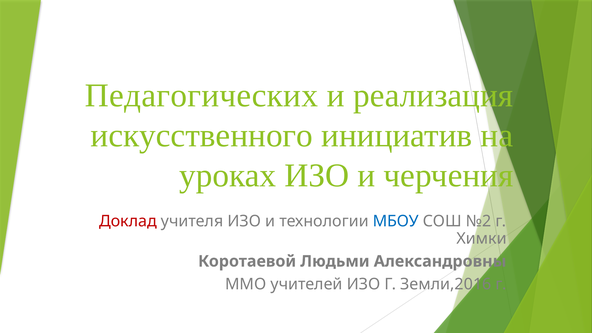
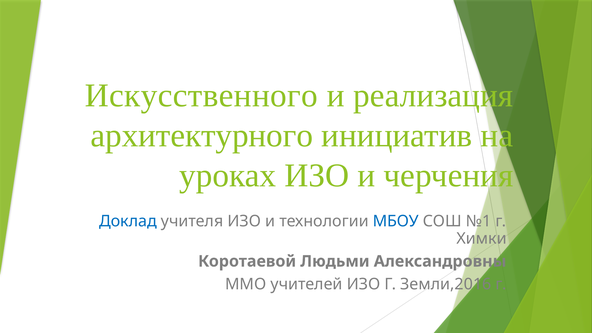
Педагогических: Педагогических -> Искусственного
искусственного: искусственного -> архитектурного
Доклад colour: red -> blue
№2: №2 -> №1
